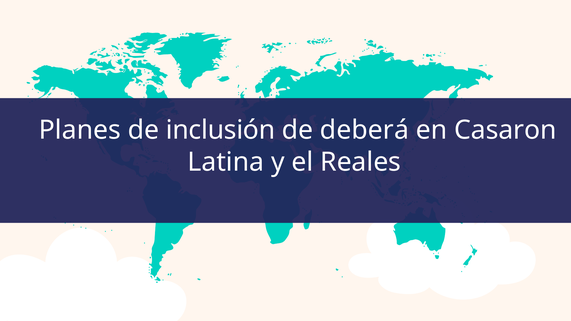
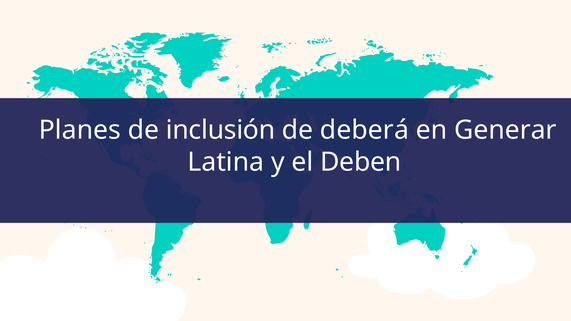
Casaron: Casaron -> Generar
Reales: Reales -> Deben
